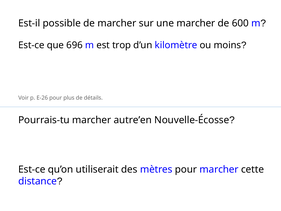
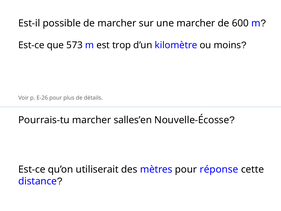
696: 696 -> 573
autre’en: autre’en -> salles’en
pour marcher: marcher -> réponse
